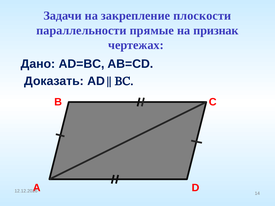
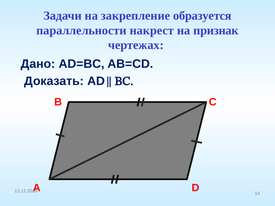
плоскости: плоскости -> образуется
прямые: прямые -> накрест
